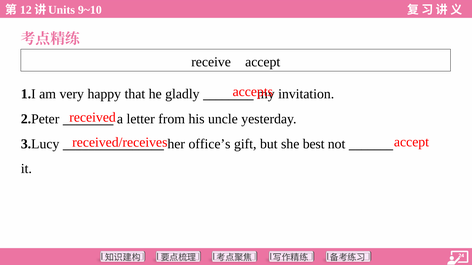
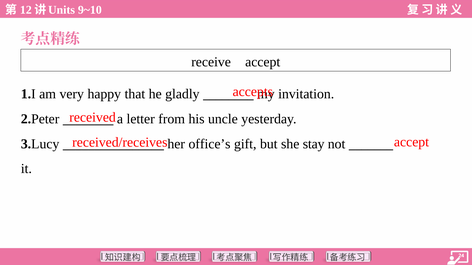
best: best -> stay
